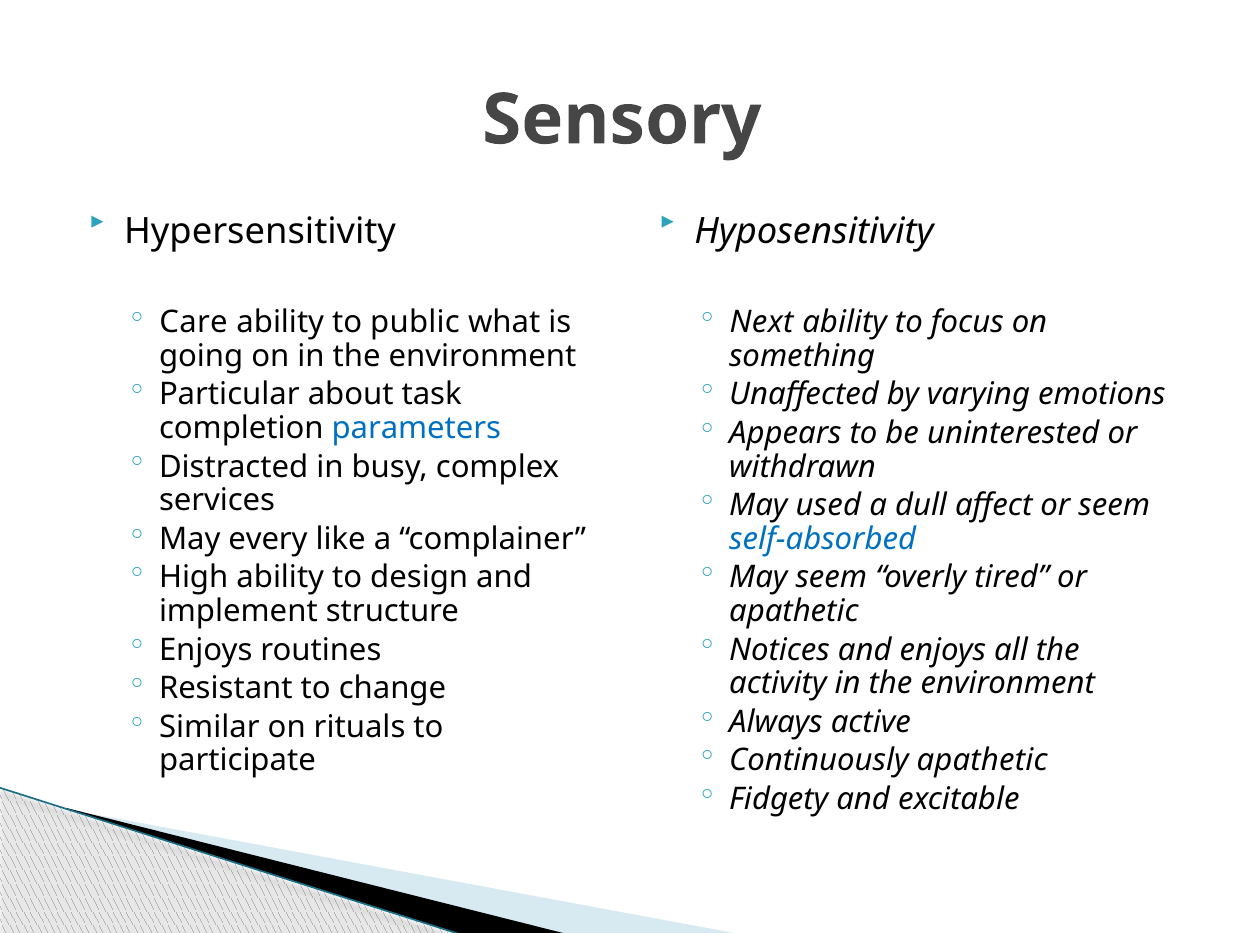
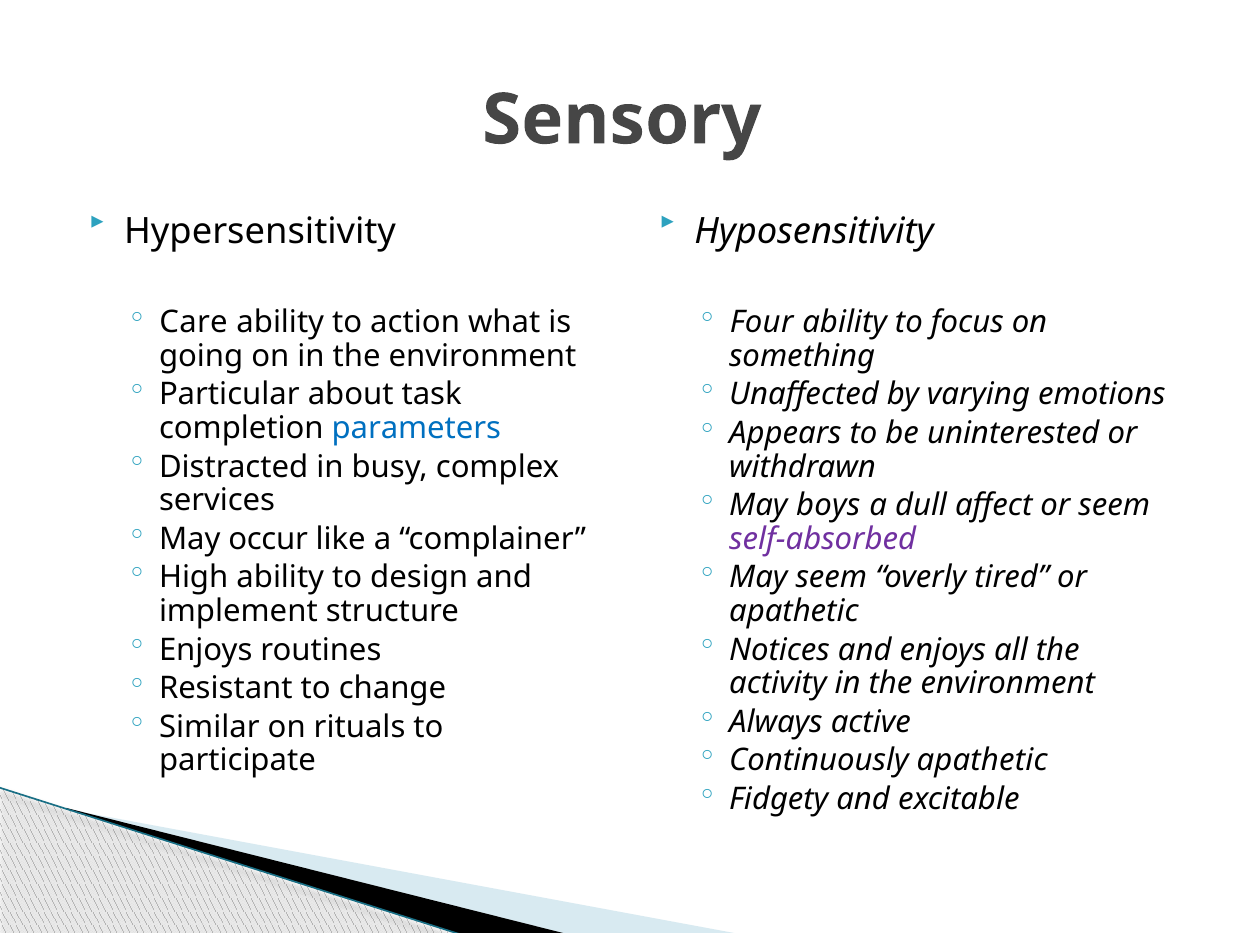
public: public -> action
Next: Next -> Four
used: used -> boys
every: every -> occur
self-absorbed colour: blue -> purple
